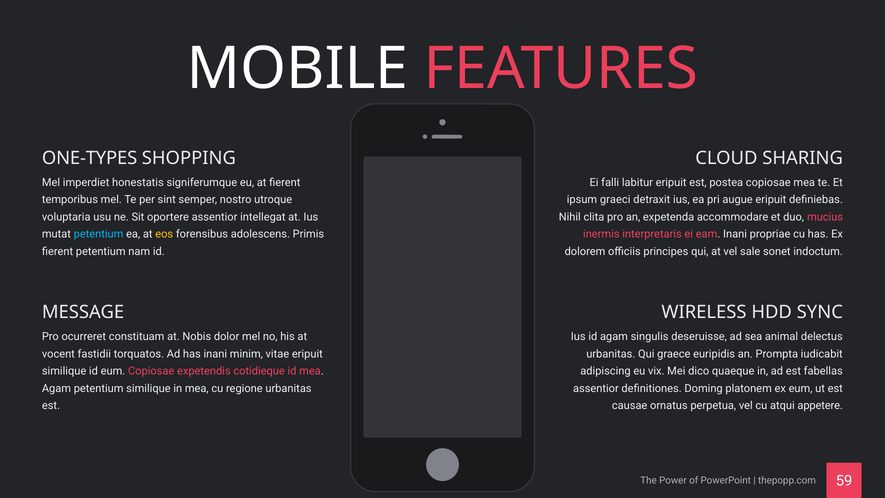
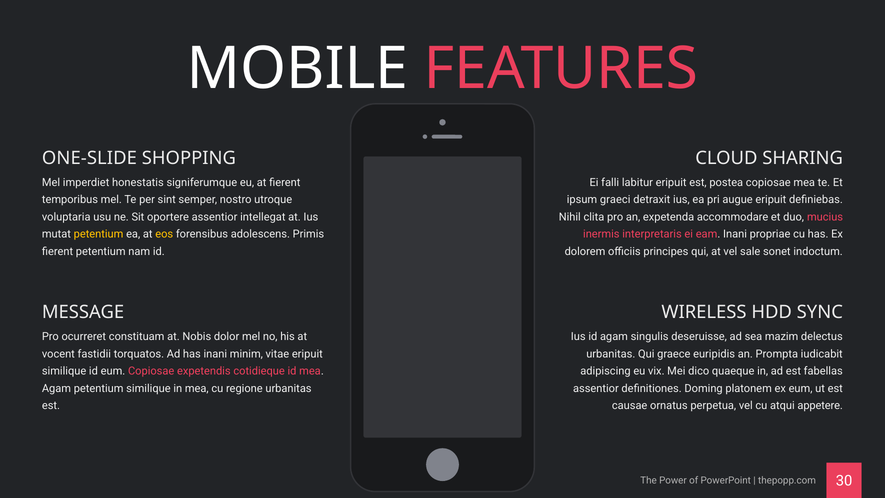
ONE-TYPES: ONE-TYPES -> ONE-SLIDE
petentium at (99, 234) colour: light blue -> yellow
animal: animal -> mazim
59: 59 -> 30
